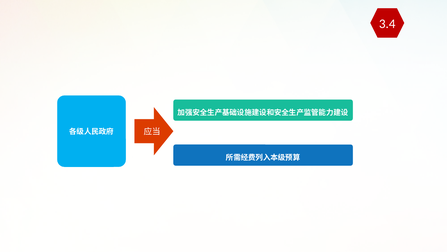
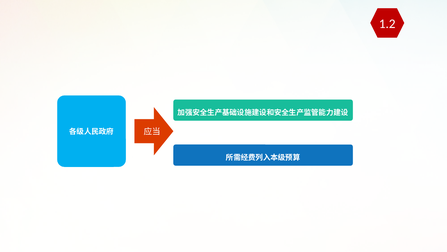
3.4: 3.4 -> 1.2
